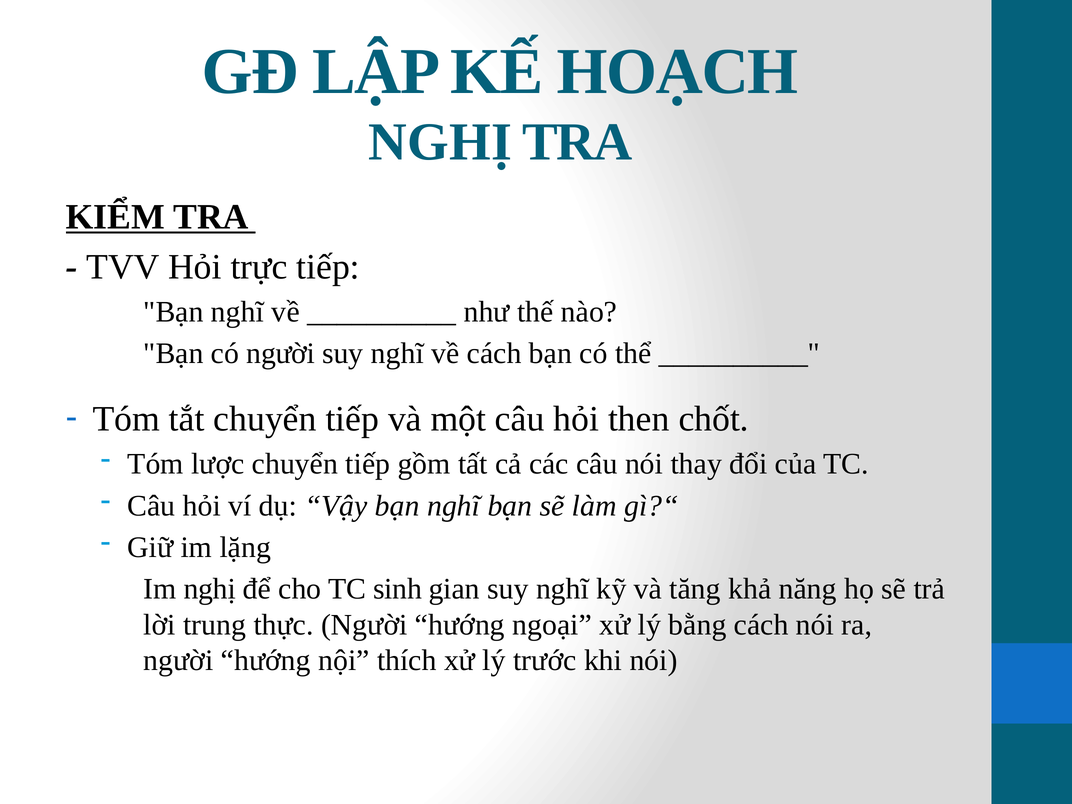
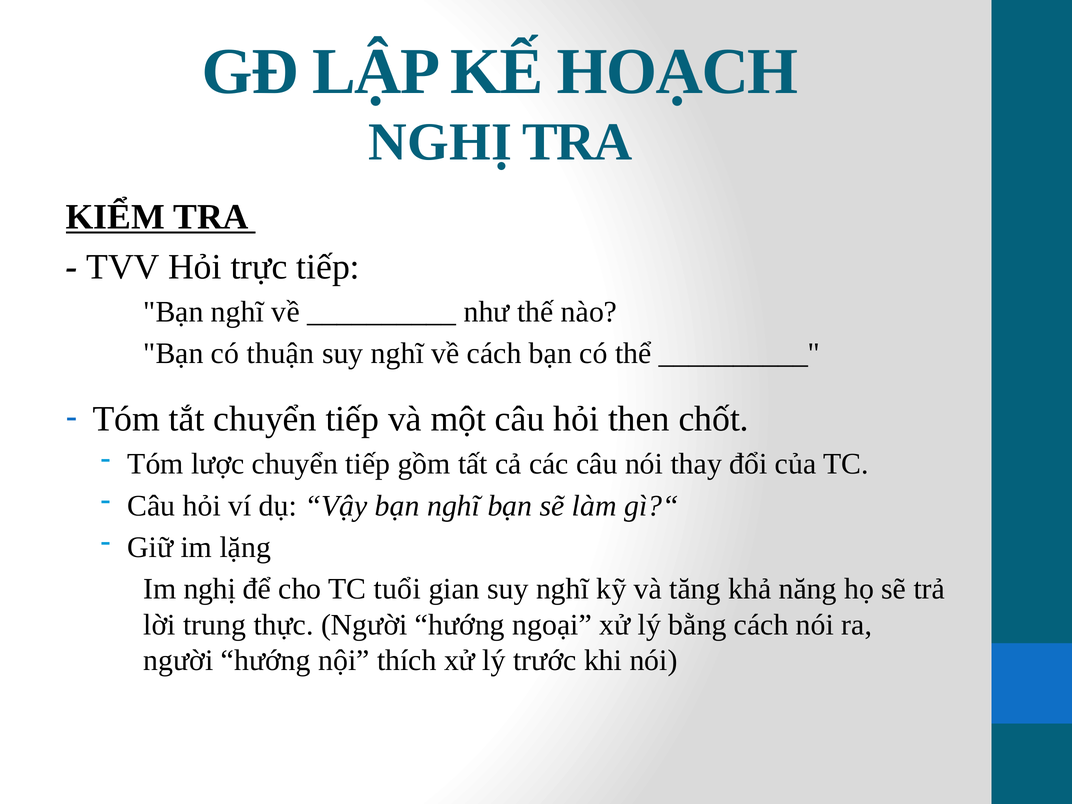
có người: người -> thuận
sinh: sinh -> tuổi
